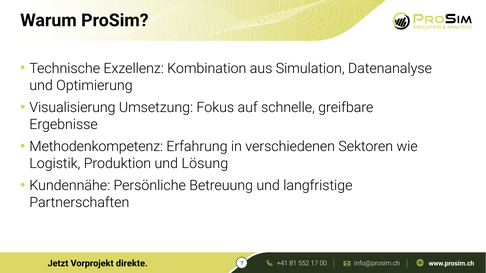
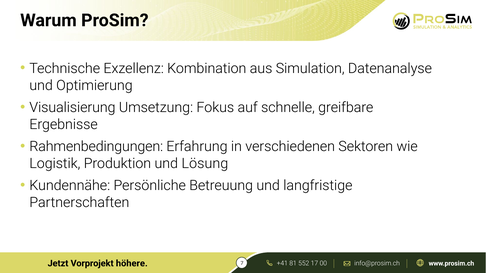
Methodenkompetenz: Methodenkompetenz -> Rahmenbedingungen
direkte: direkte -> höhere
